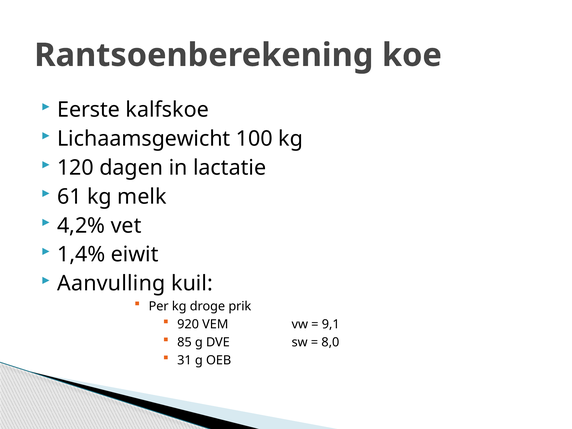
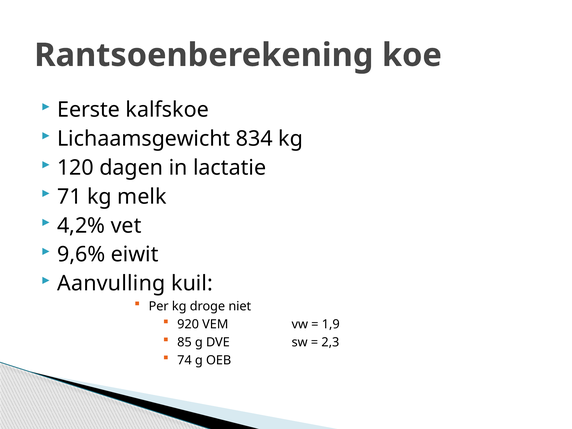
100: 100 -> 834
61: 61 -> 71
1,4%: 1,4% -> 9,6%
prik: prik -> niet
9,1: 9,1 -> 1,9
8,0: 8,0 -> 2,3
31: 31 -> 74
